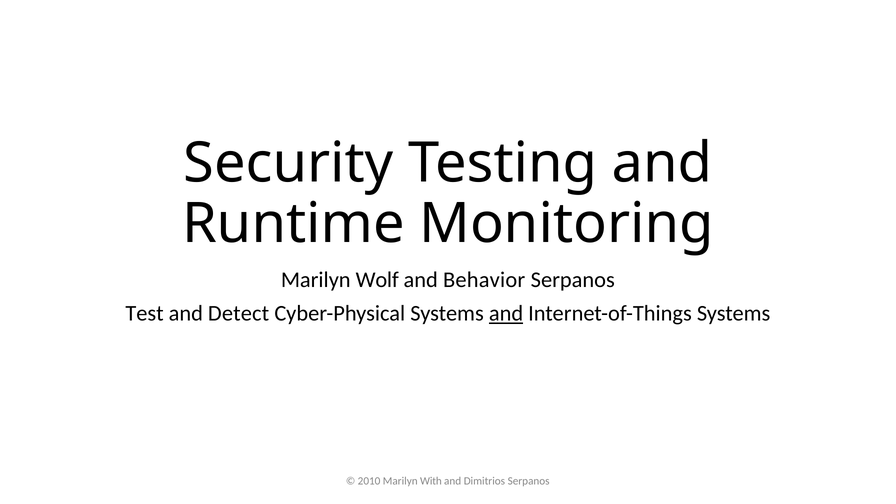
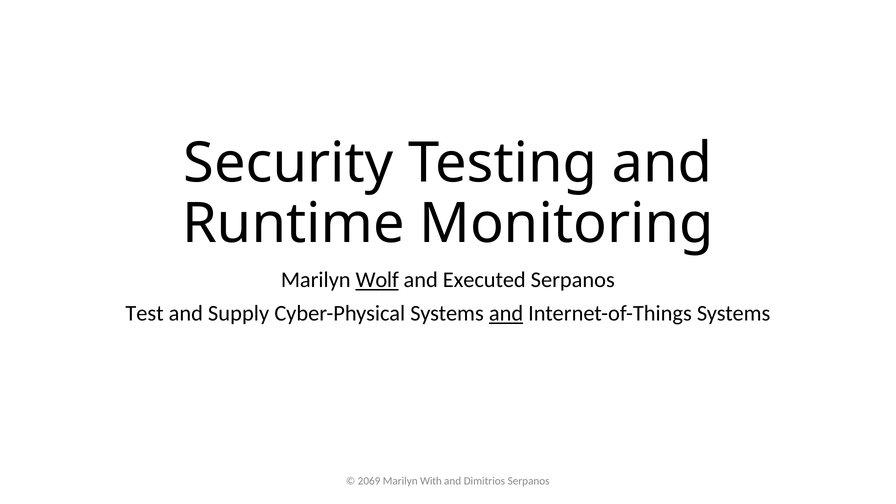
Wolf underline: none -> present
Behavior: Behavior -> Executed
Detect: Detect -> Supply
2010: 2010 -> 2069
